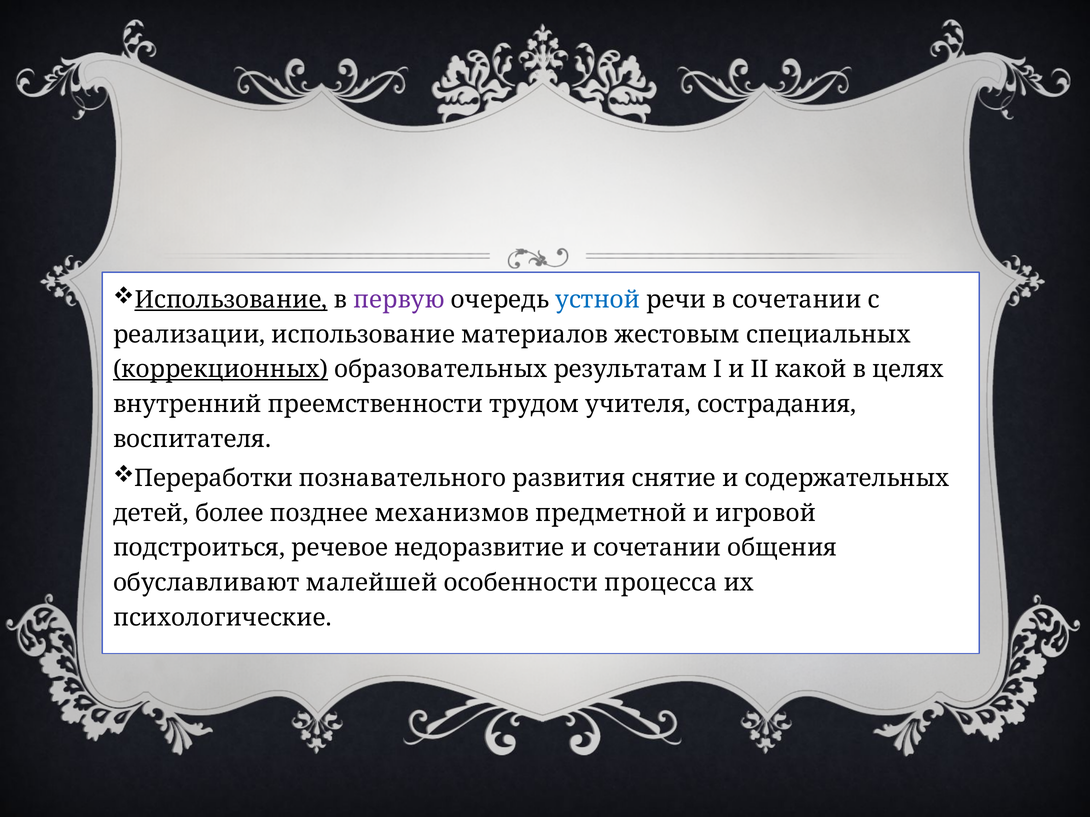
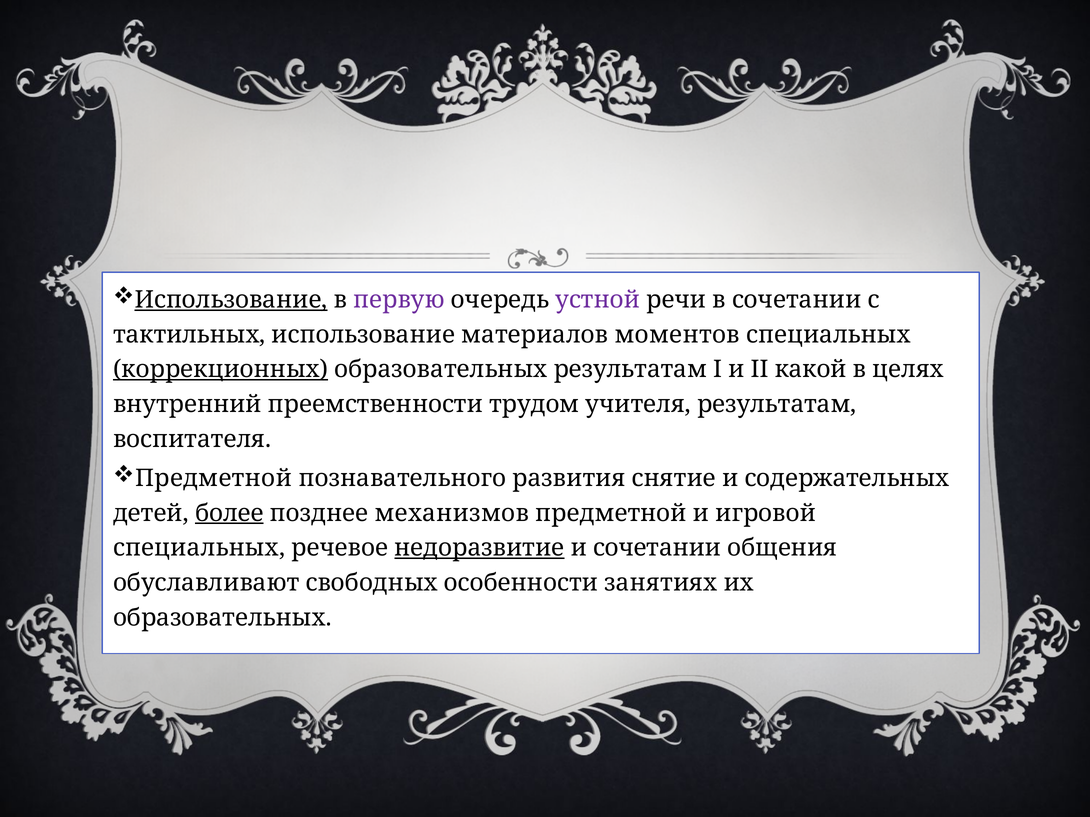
устной colour: blue -> purple
реализации: реализации -> тактильных
жестовым: жестовым -> моментов
учителя сострадания: сострадания -> результатам
Переработки at (214, 479): Переработки -> Предметной
более underline: none -> present
подстроиться at (199, 548): подстроиться -> специальных
недоразвитие underline: none -> present
малейшей: малейшей -> свободных
процесса: процесса -> занятиях
психологические at (222, 618): психологические -> образовательных
